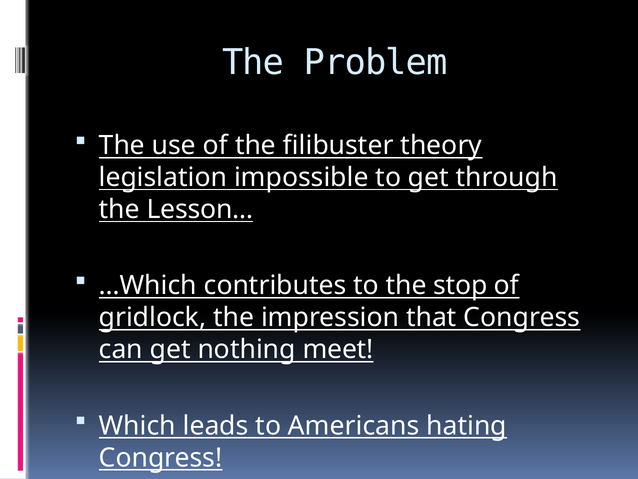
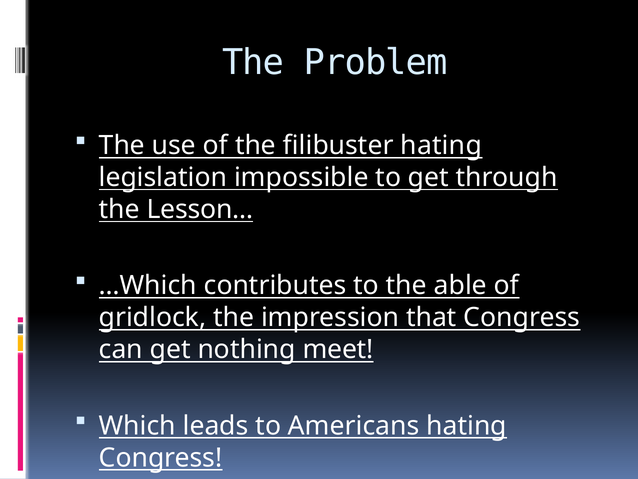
filibuster theory: theory -> hating
stop: stop -> able
